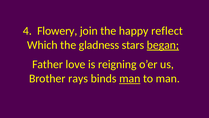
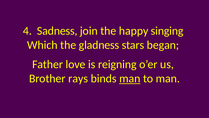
Flowery: Flowery -> Sadness
reflect: reflect -> singing
began underline: present -> none
